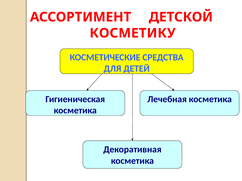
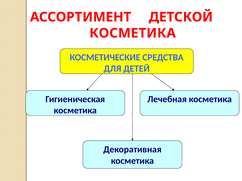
КОСМЕТИКУ at (133, 33): КОСМЕТИКУ -> КОСМЕТИКА
